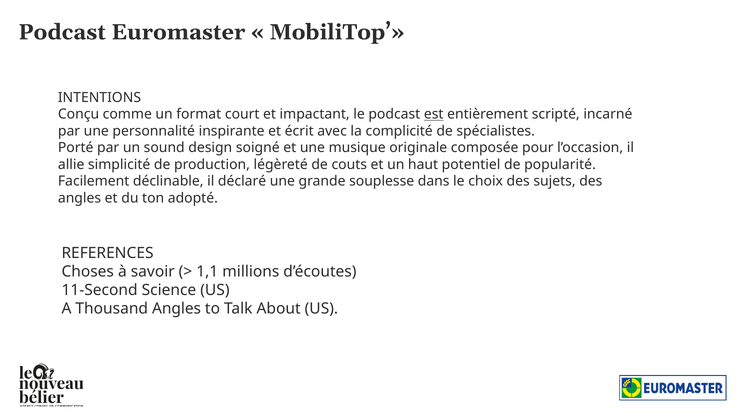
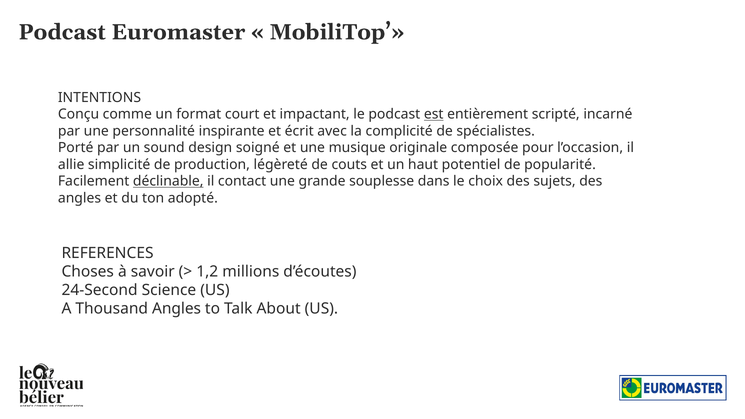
déclinable underline: none -> present
déclaré: déclaré -> contact
1,1: 1,1 -> 1,2
11-Second: 11-Second -> 24-Second
